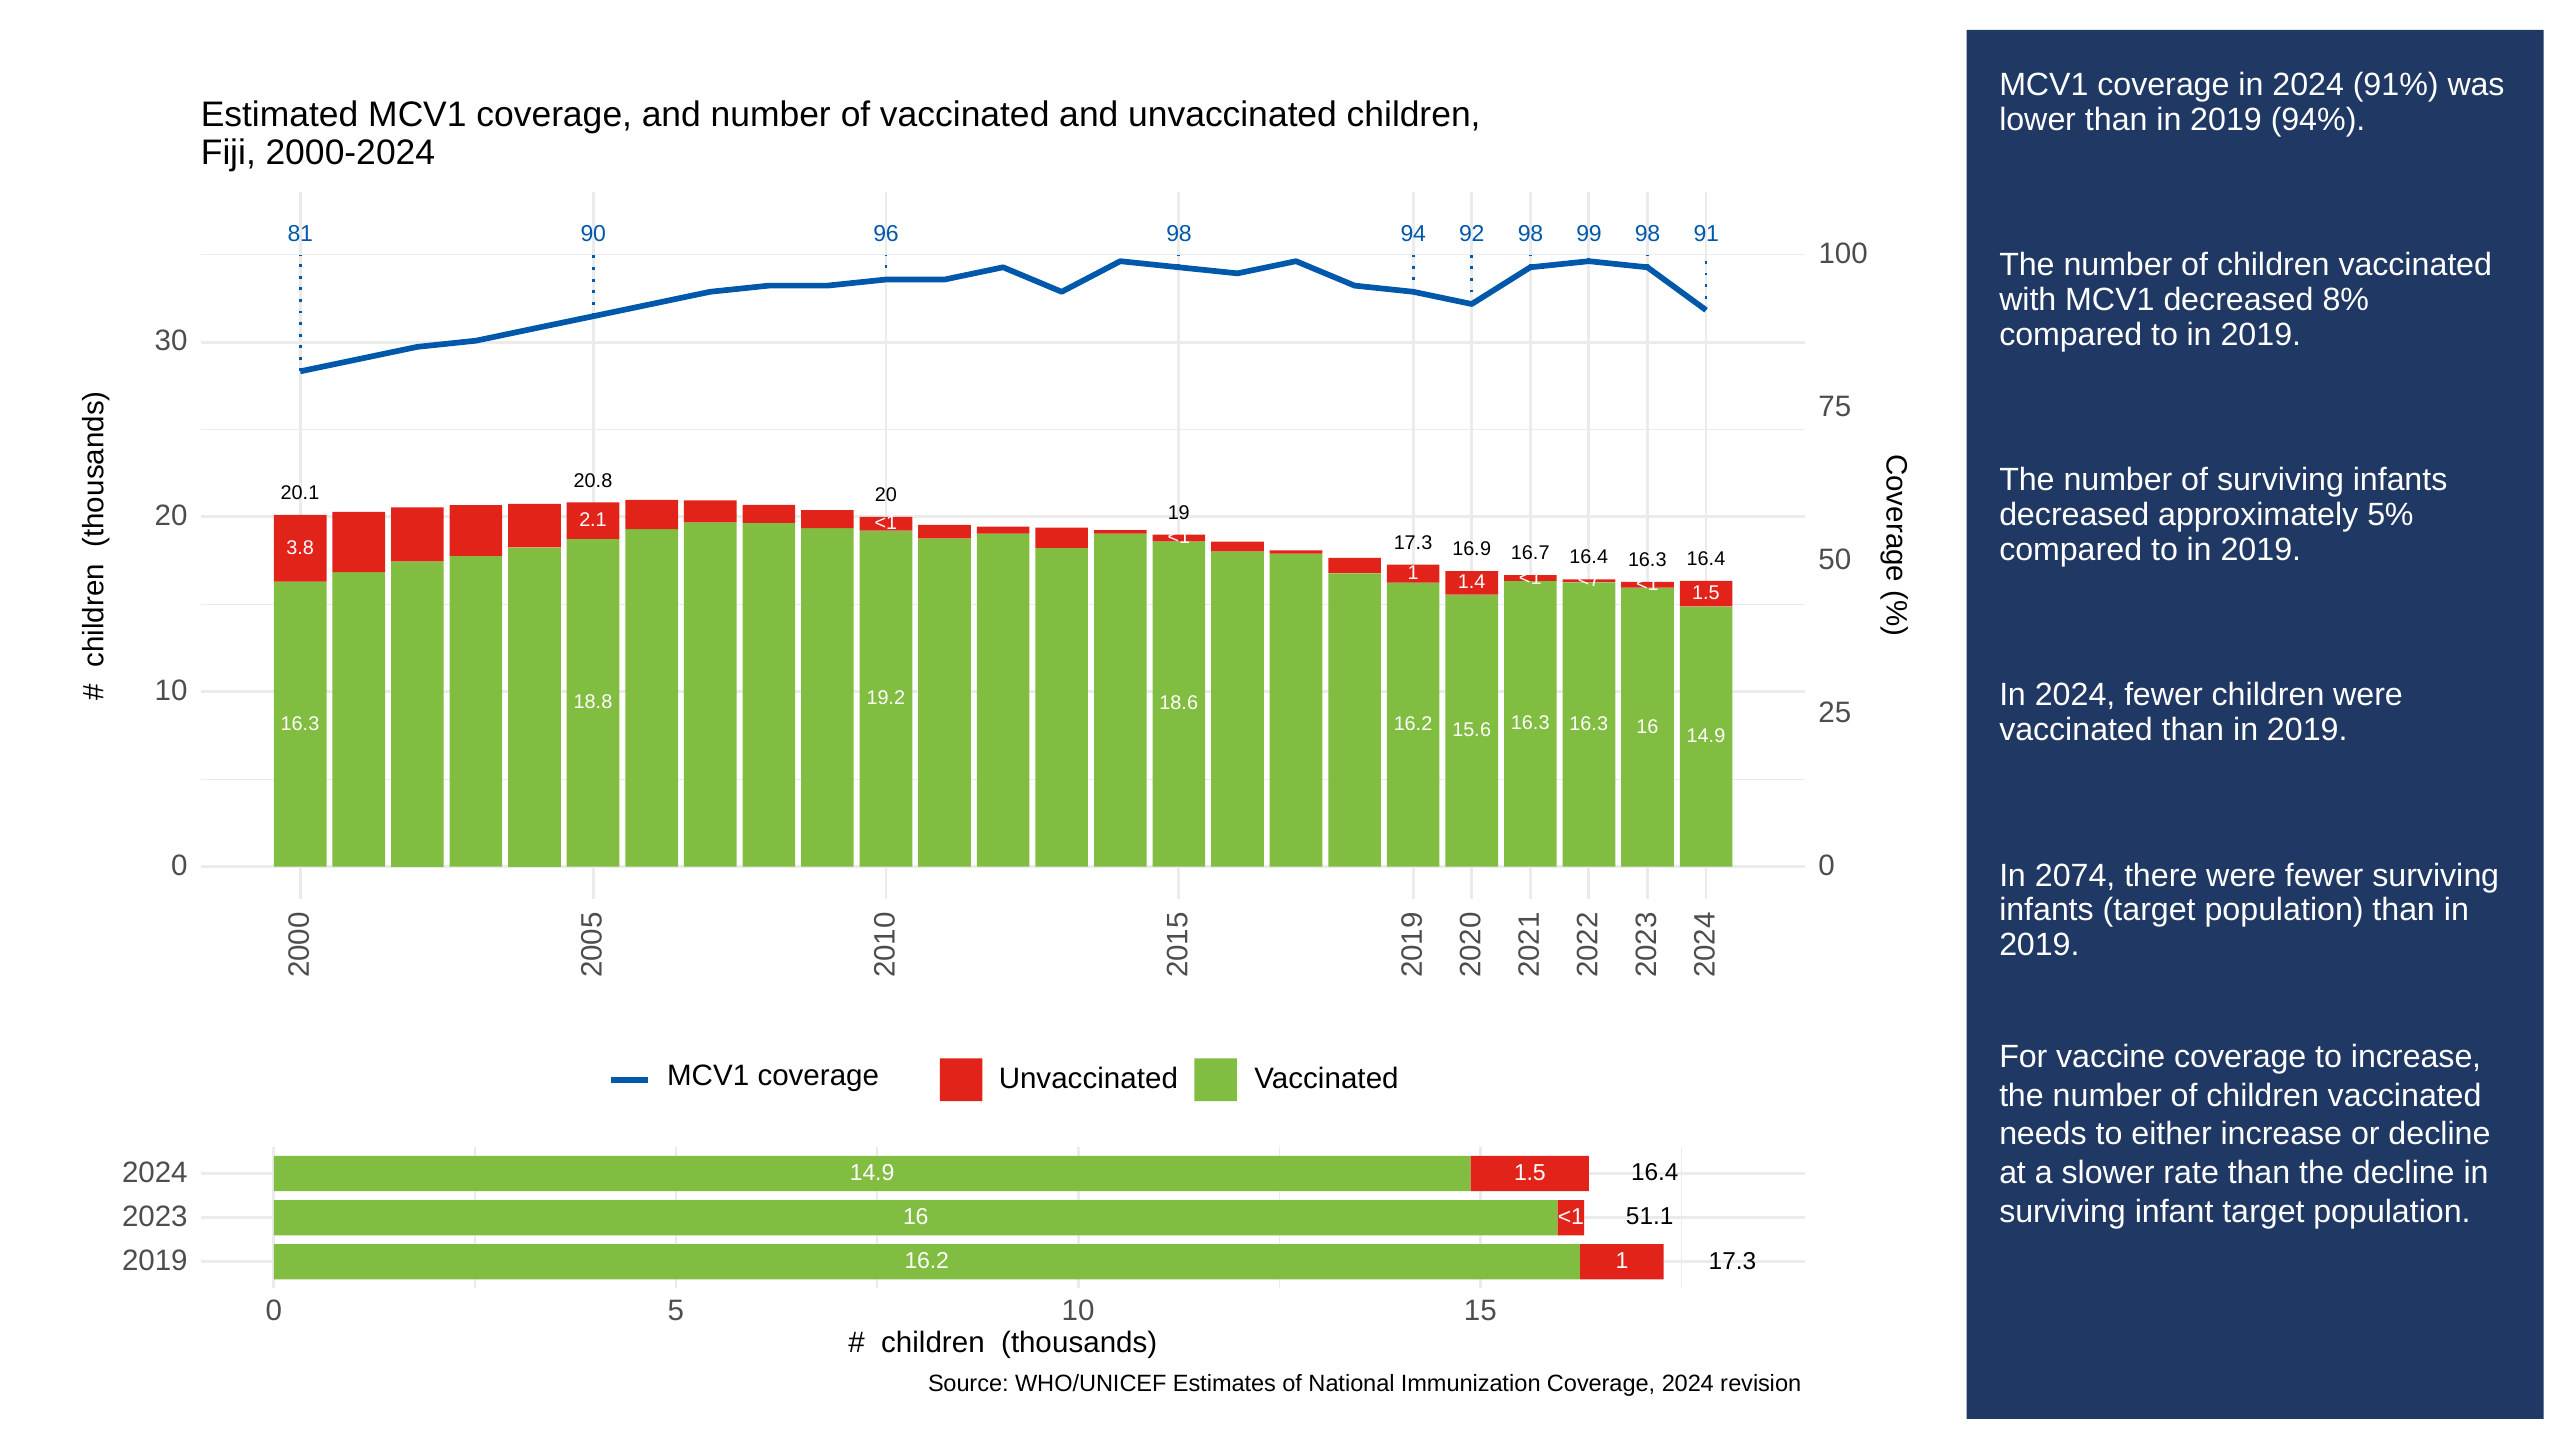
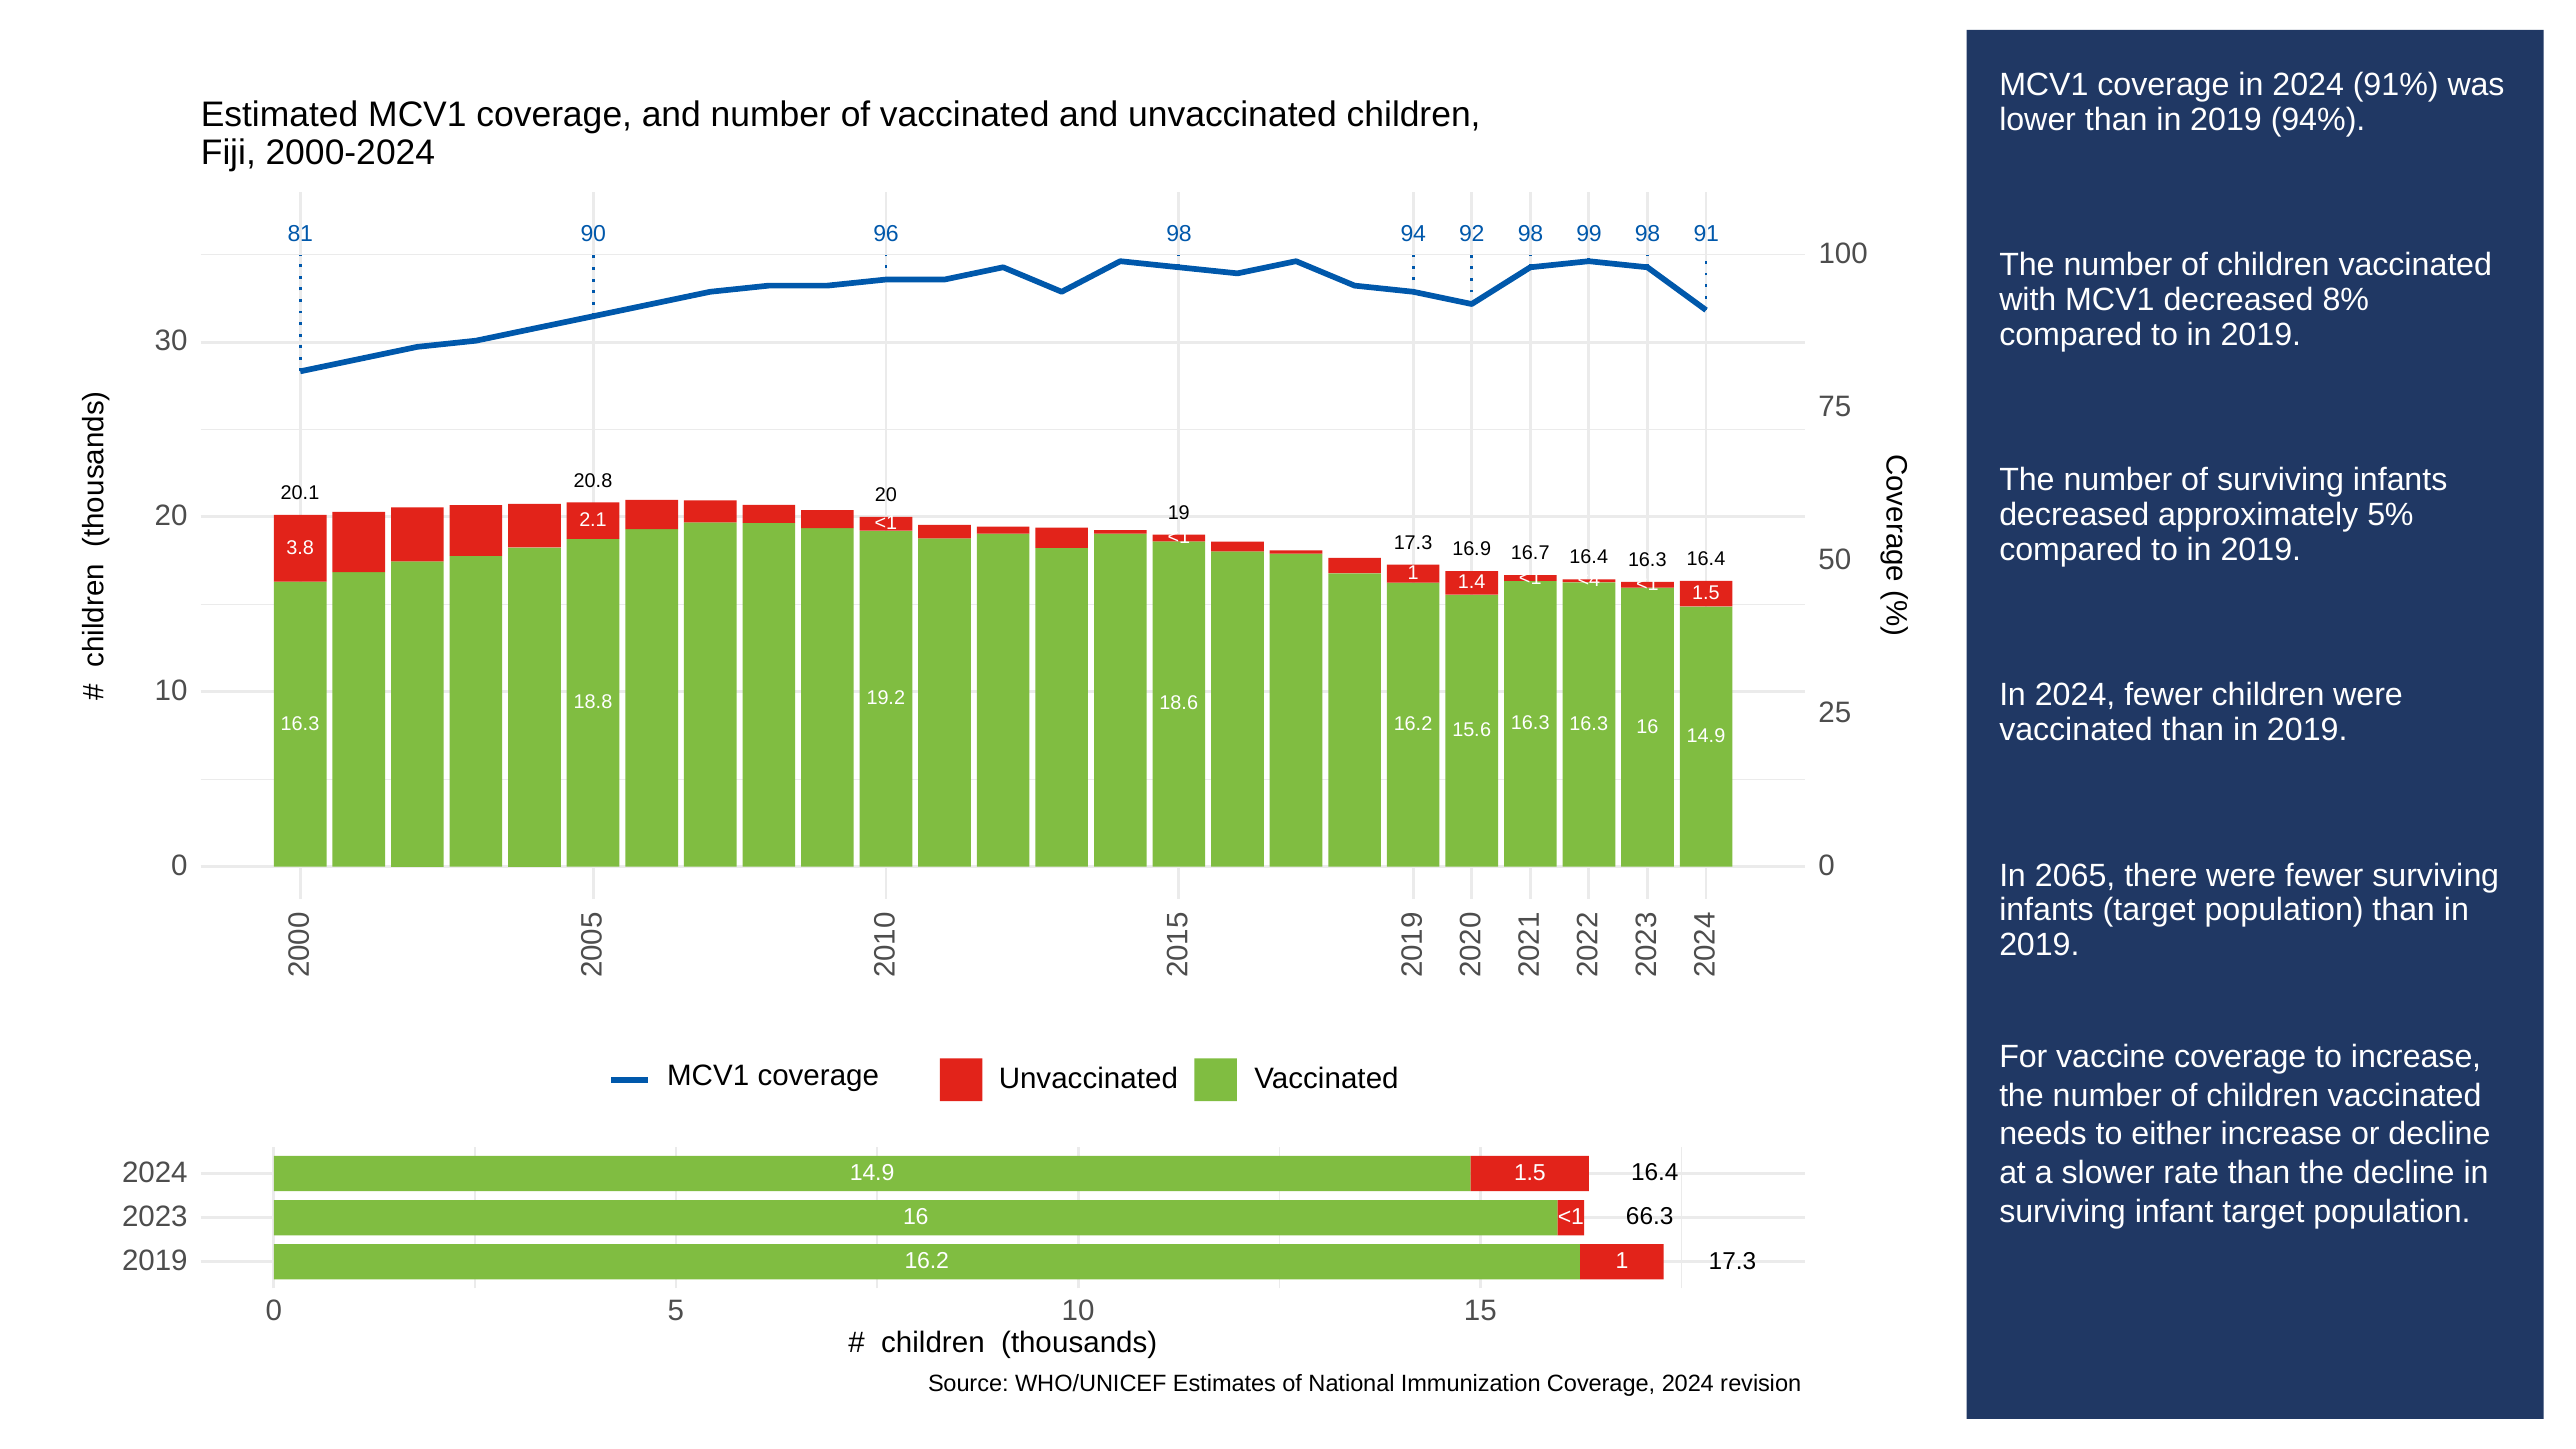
<7: <7 -> <4
2074: 2074 -> 2065
51.1: 51.1 -> 66.3
